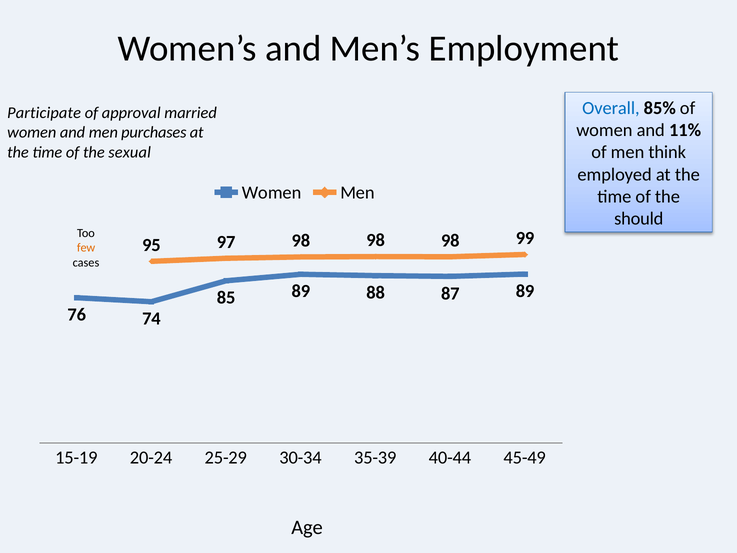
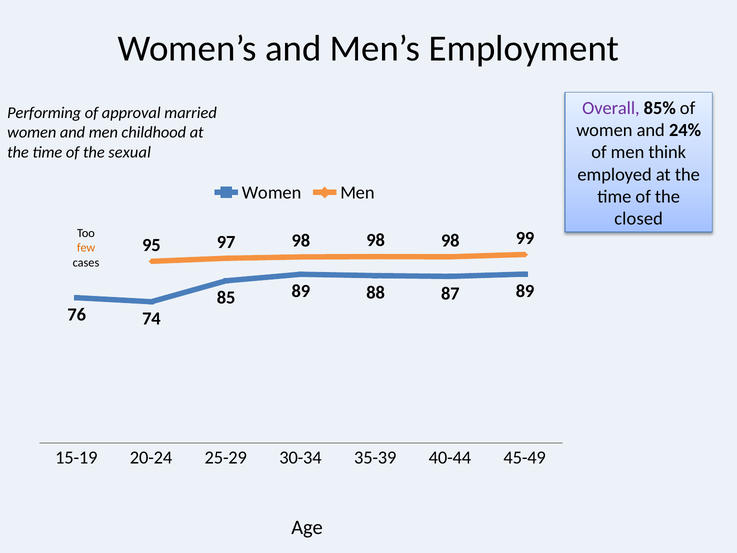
Overall colour: blue -> purple
Participate: Participate -> Performing
11%: 11% -> 24%
purchases: purchases -> childhood
should: should -> closed
